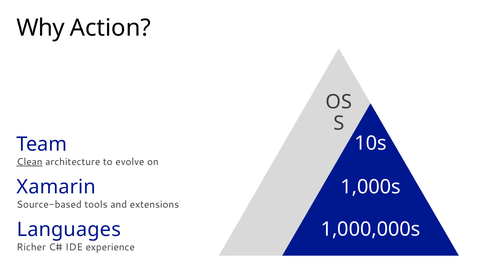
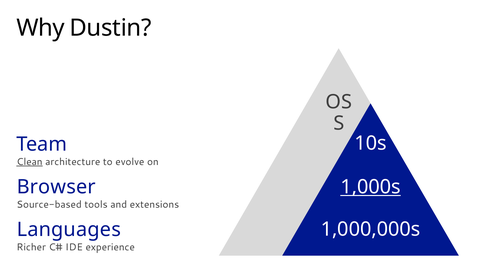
Action: Action -> Dustin
Xamarin: Xamarin -> Browser
1,000s underline: none -> present
